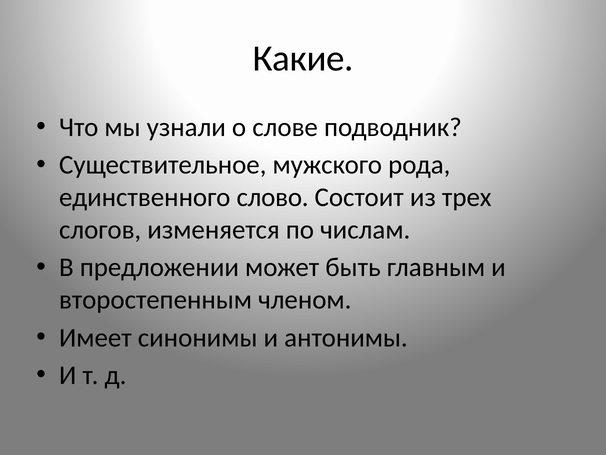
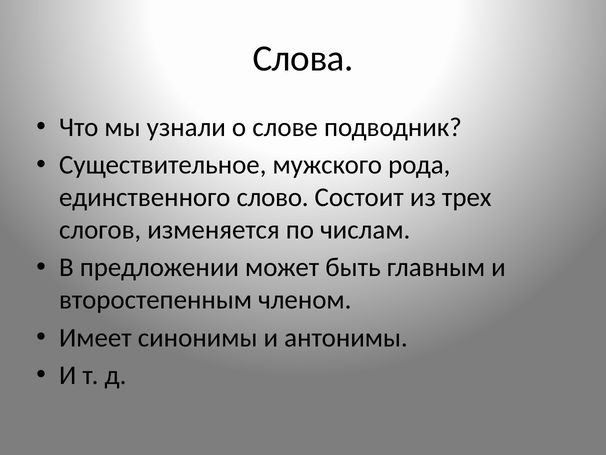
Какие: Какие -> Слова
